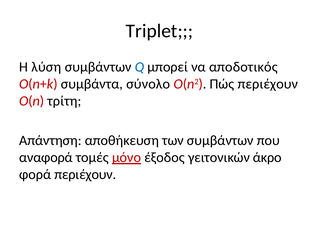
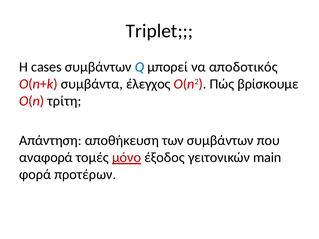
λύση: λύση -> cases
σύνολο: σύνολο -> έλεγχος
Πώς περιέχουν: περιέχουν -> βρίσκουμε
άκρο: άκρο -> main
φορά περιέχουν: περιέχουν -> προτέρων
